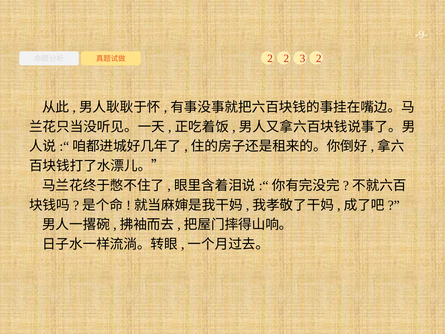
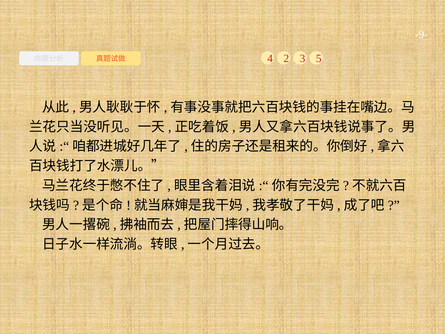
2 at (270, 59): 2 -> 4
3 2: 2 -> 5
